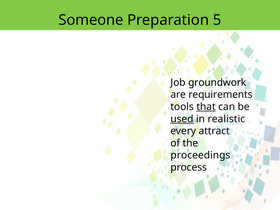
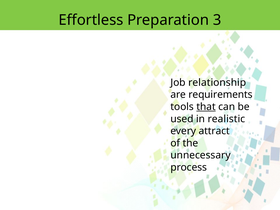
Someone: Someone -> Effortless
5: 5 -> 3
groundwork: groundwork -> relationship
used underline: present -> none
proceedings: proceedings -> unnecessary
